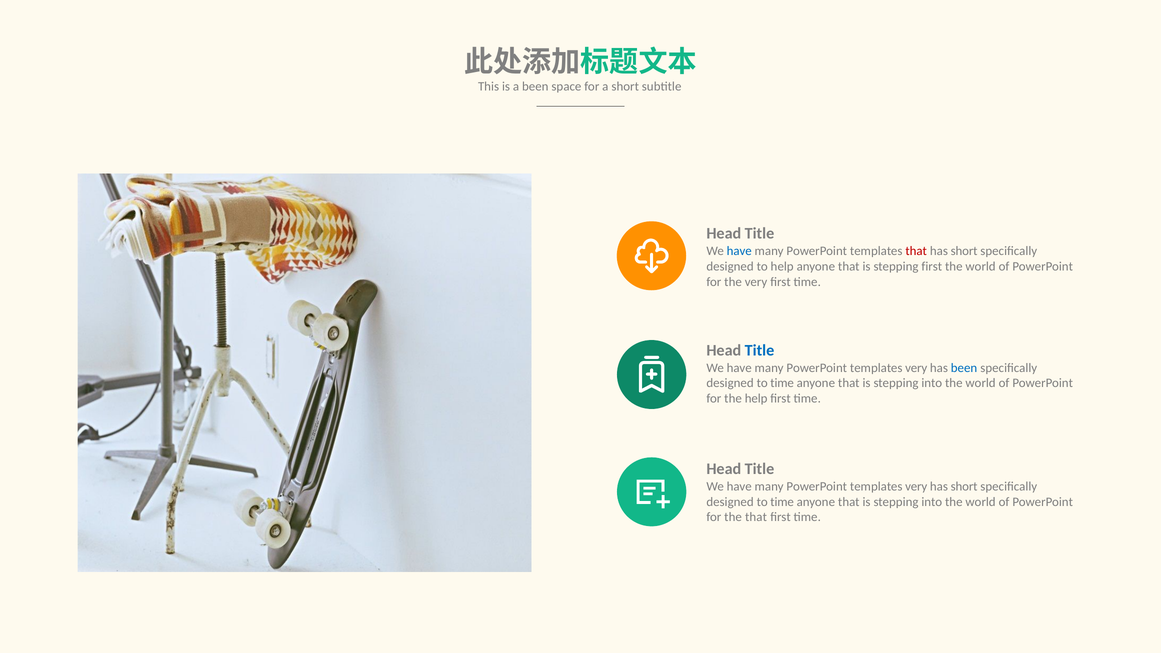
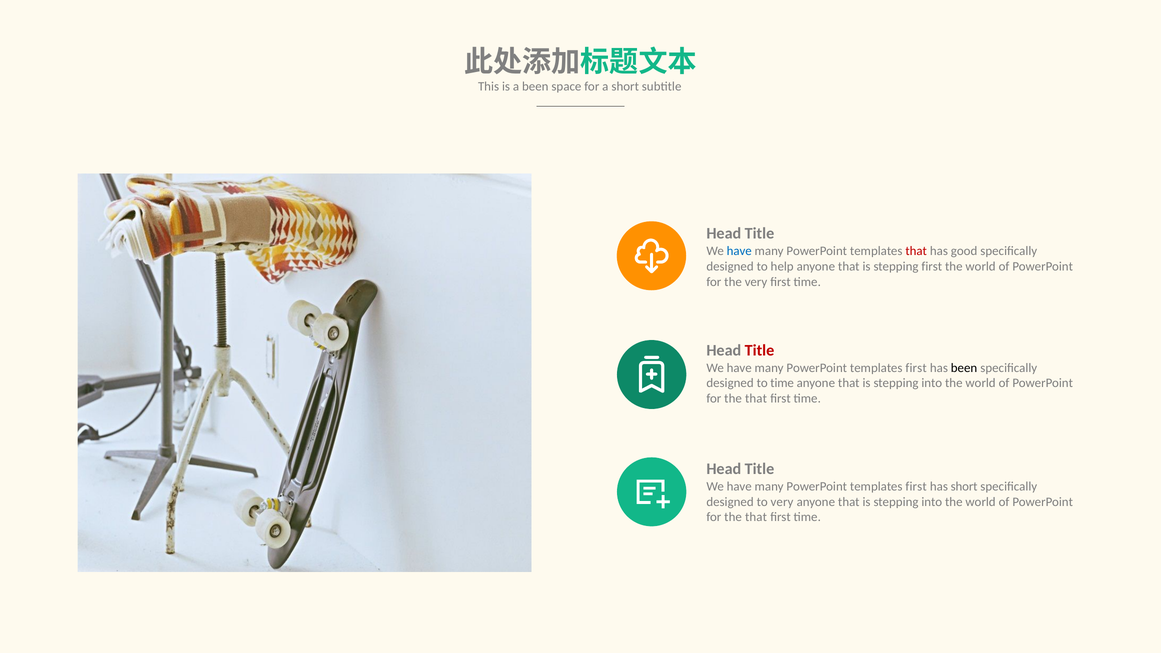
short at (964, 251): short -> good
Title at (760, 351) colour: blue -> red
very at (916, 368): very -> first
been at (964, 368) colour: blue -> black
help at (756, 399): help -> that
very at (916, 486): very -> first
time at (782, 502): time -> very
